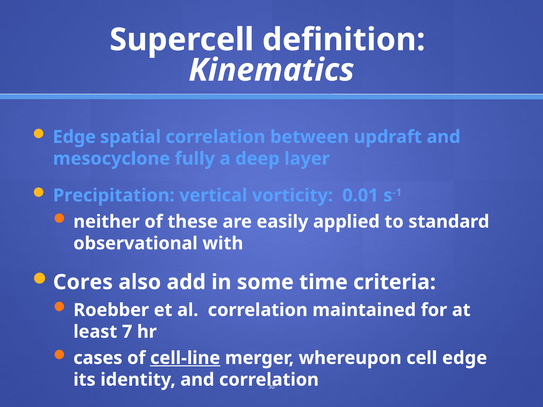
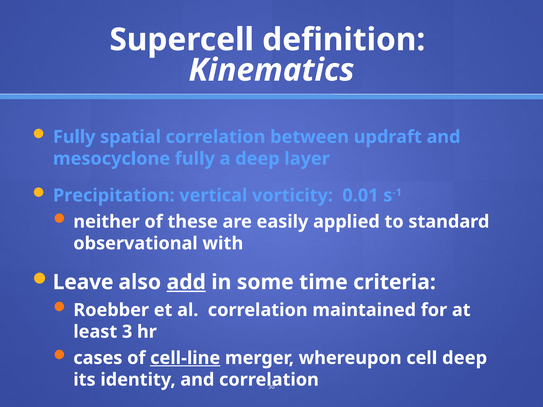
Edge at (74, 137): Edge -> Fully
Cores: Cores -> Leave
add underline: none -> present
7: 7 -> 3
cell edge: edge -> deep
